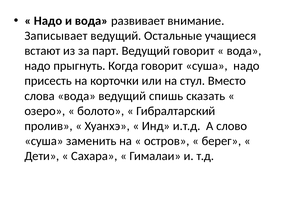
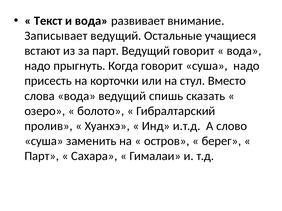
Надо at (48, 21): Надо -> Текст
Дети at (42, 156): Дети -> Парт
